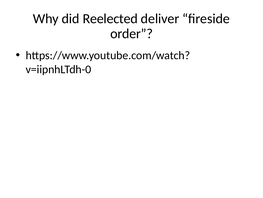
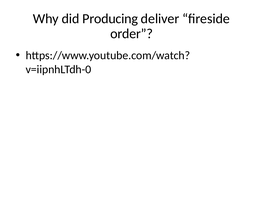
Reelected: Reelected -> Producing
